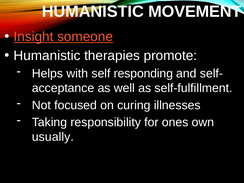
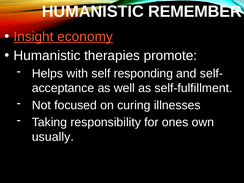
MOVEMENT: MOVEMENT -> REMEMBER
someone: someone -> economy
